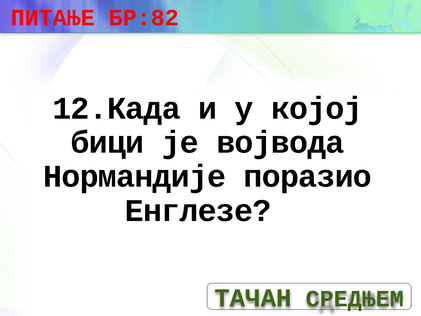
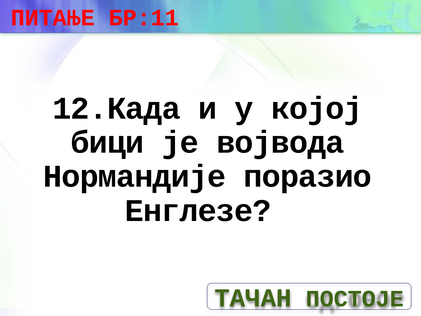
БР:82: БР:82 -> БР:11
СРЕДЊЕМ: СРЕДЊЕМ -> ПОСТОЈЕ
